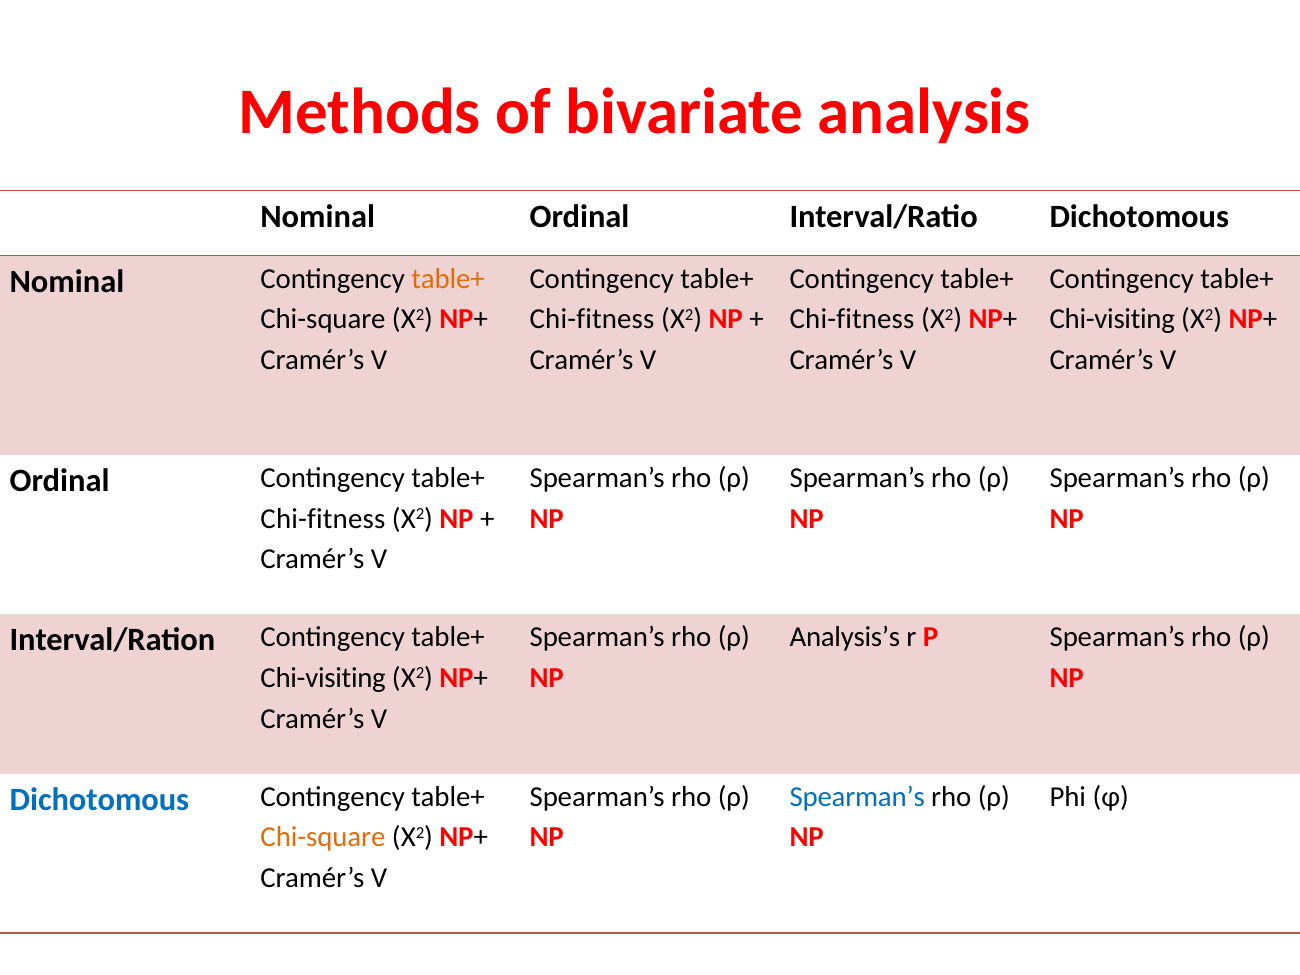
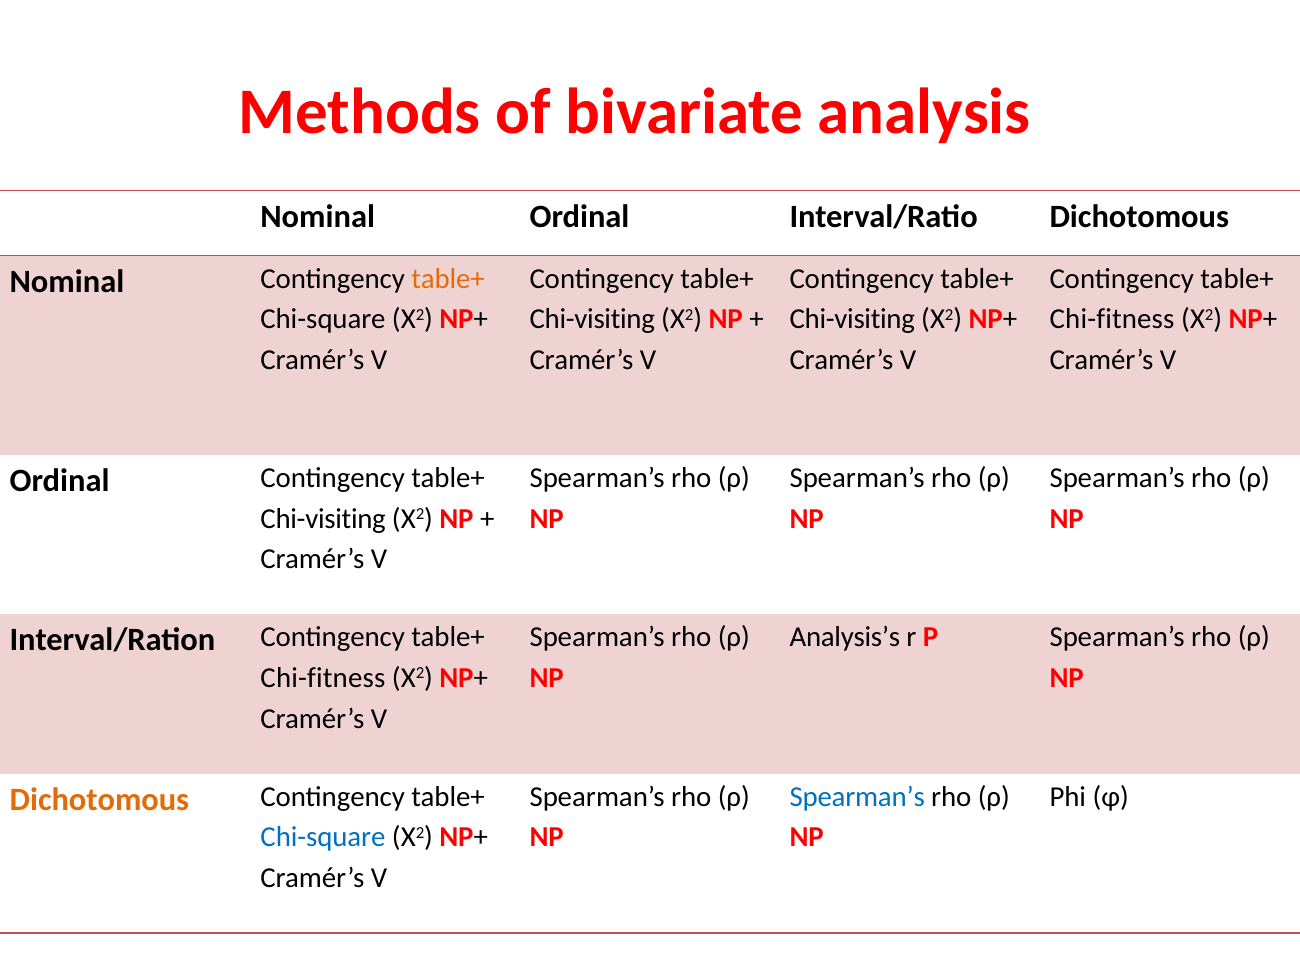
Chi-fitness at (592, 319): Chi-fitness -> Chi-visiting
Chi-fitness at (852, 319): Chi-fitness -> Chi-visiting
Chi-visiting at (1112, 319): Chi-visiting -> Chi-fitness
Chi-fitness at (323, 519): Chi-fitness -> Chi-visiting
Chi-visiting at (323, 678): Chi-visiting -> Chi-fitness
Dichotomous at (99, 800) colour: blue -> orange
Chi-square at (323, 837) colour: orange -> blue
